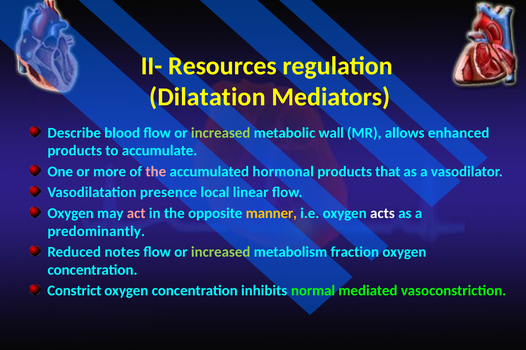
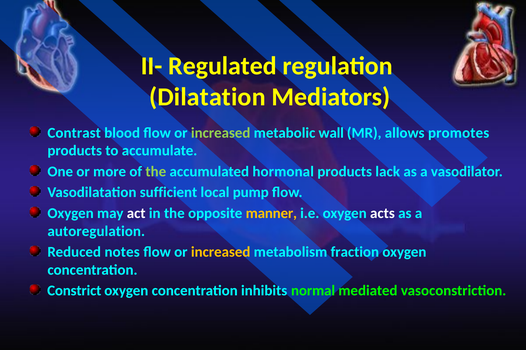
Resources: Resources -> Regulated
Describe: Describe -> Contrast
enhanced: enhanced -> promotes
the at (156, 172) colour: pink -> light green
that: that -> lack
presence: presence -> sufficient
linear: linear -> pump
act colour: pink -> white
predominantly: predominantly -> autoregulation
increased at (221, 252) colour: light green -> yellow
